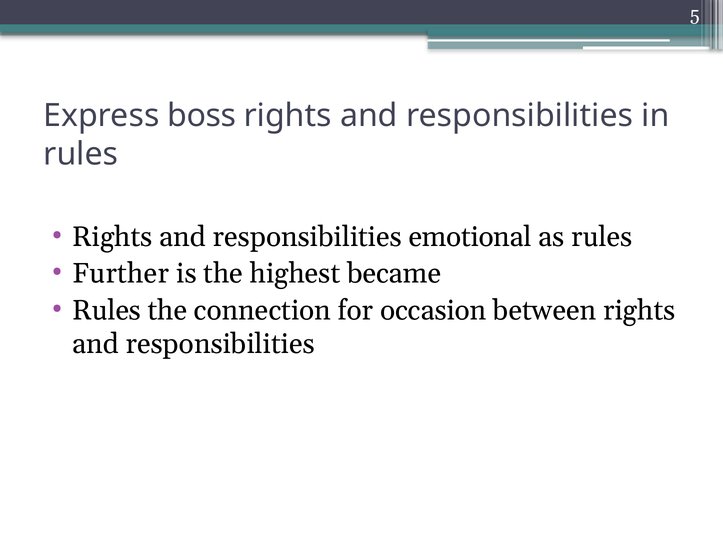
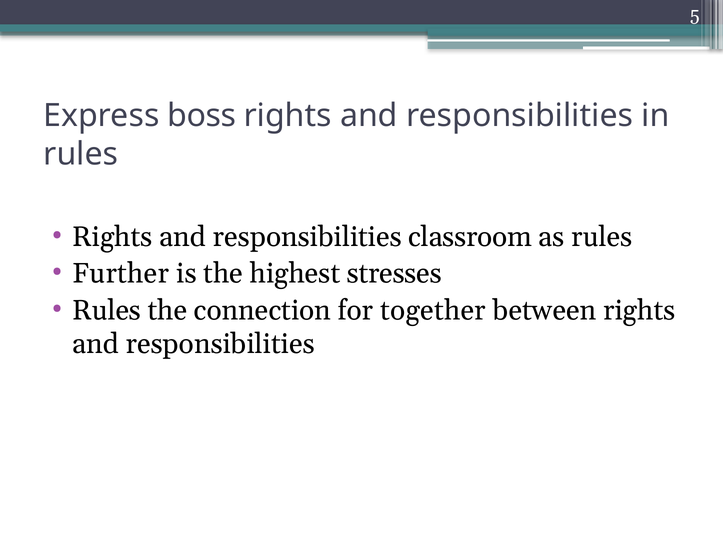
emotional: emotional -> classroom
became: became -> stresses
occasion: occasion -> together
